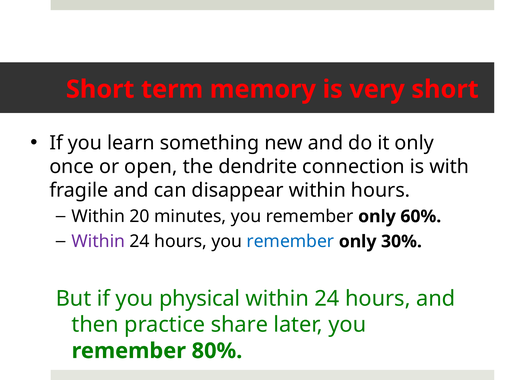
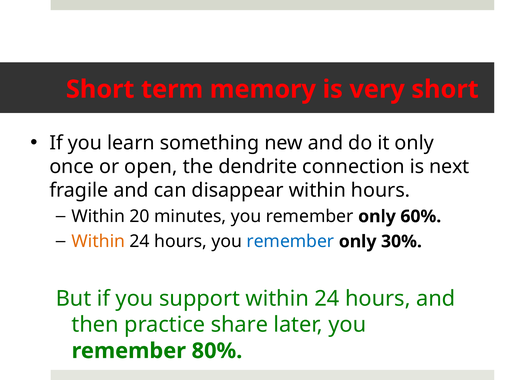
with: with -> next
Within at (98, 242) colour: purple -> orange
physical: physical -> support
